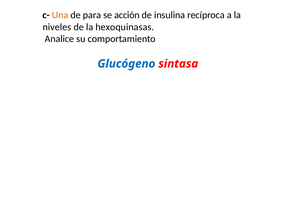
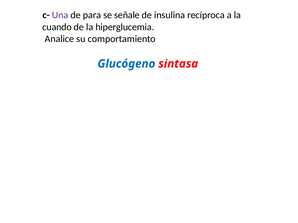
Una colour: orange -> purple
acción: acción -> señale
niveles: niveles -> cuando
hexoquinasas: hexoquinasas -> hiperglucemia
